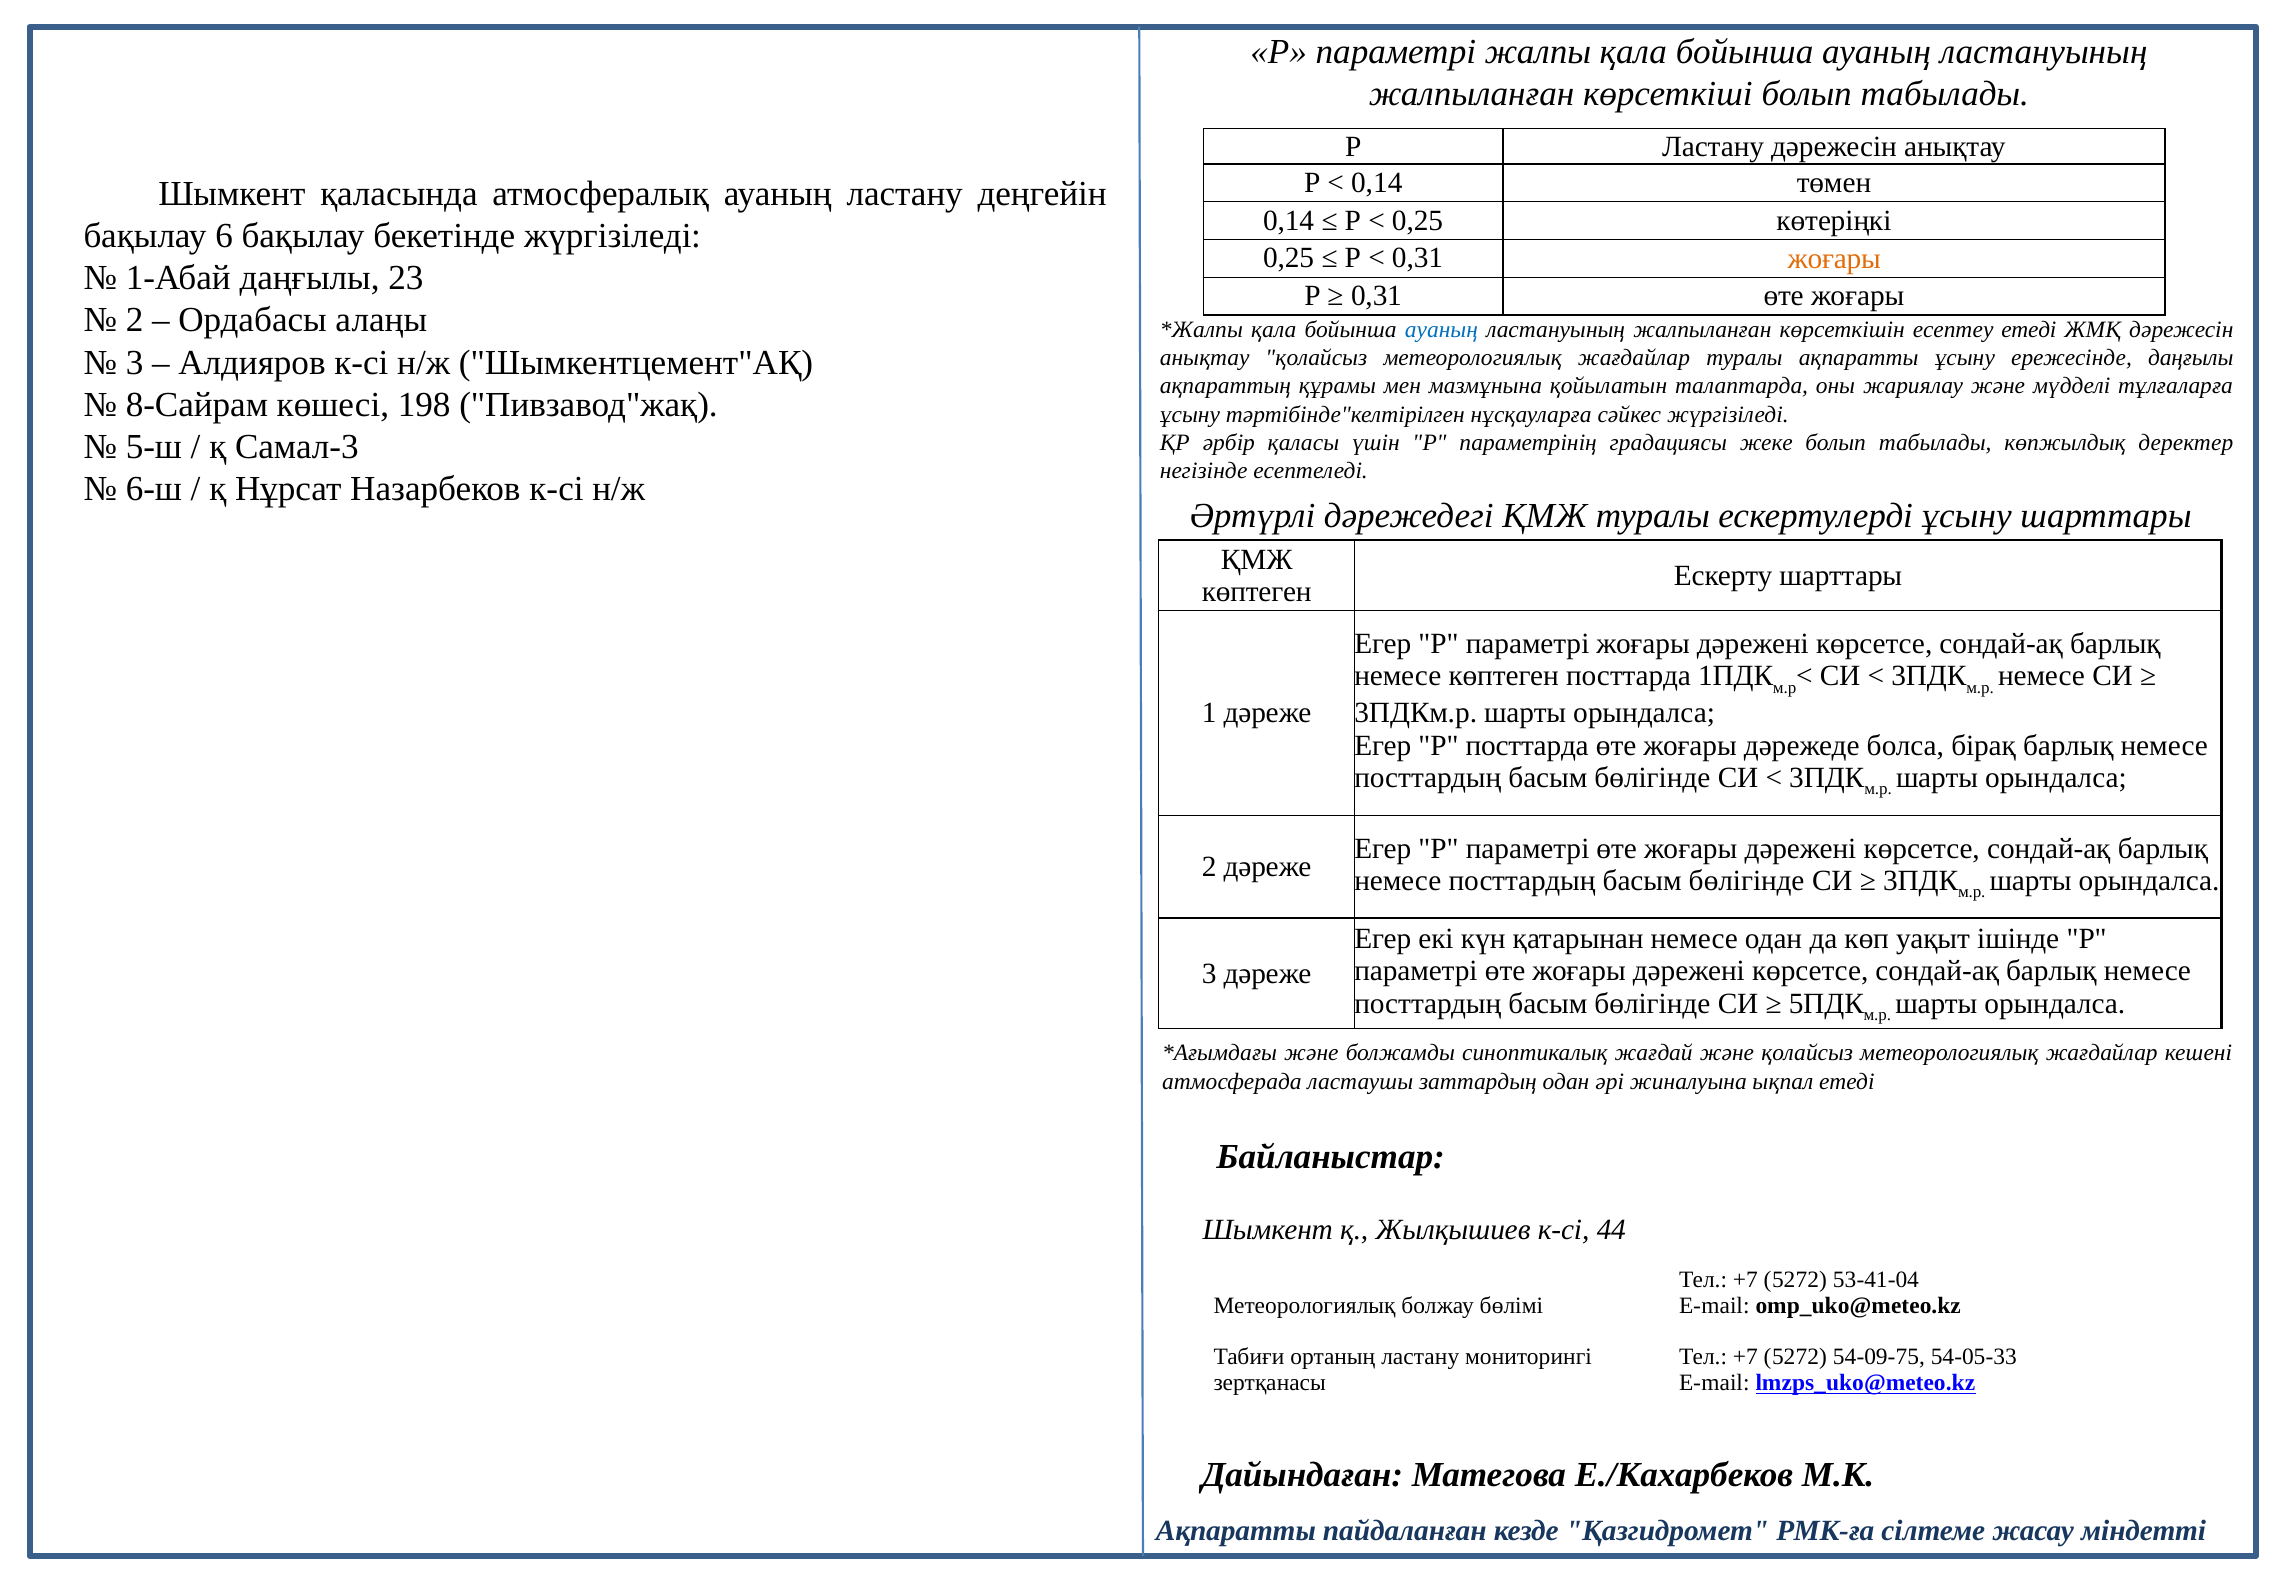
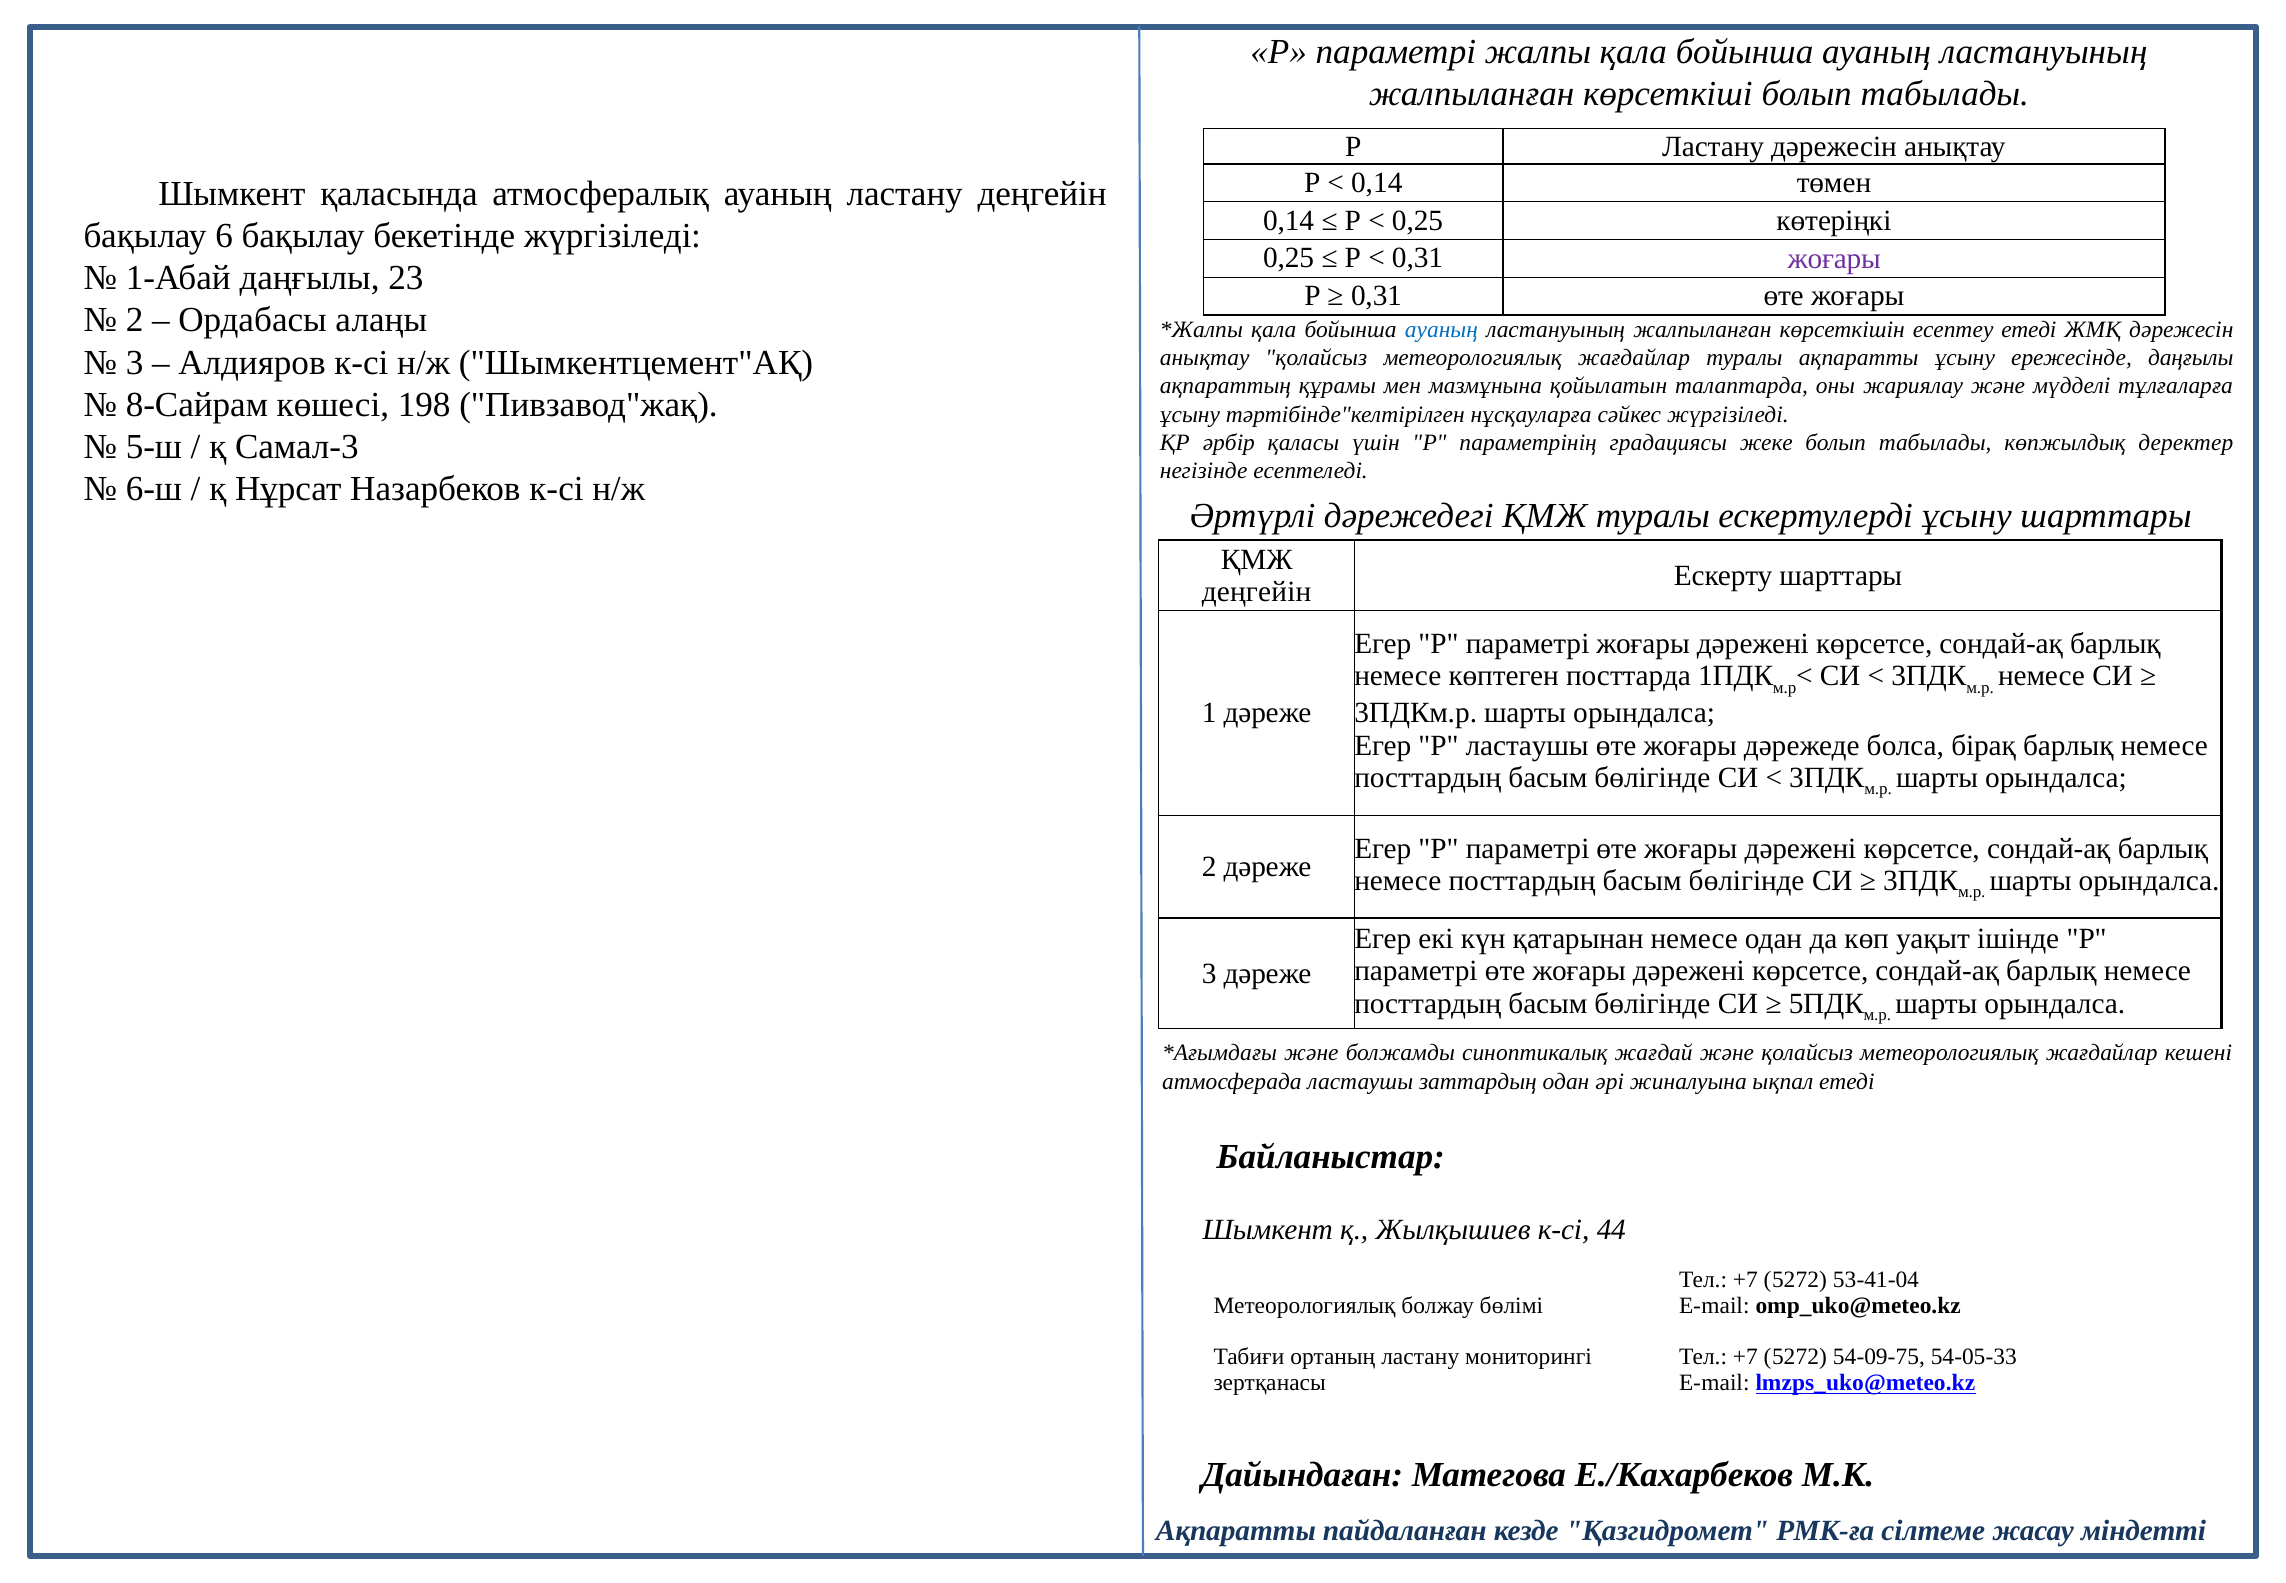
жоғары at (1834, 258) colour: orange -> purple
көптеген at (1257, 592): көптеген -> деңгейін
P посттарда: посттарда -> ластаушы
